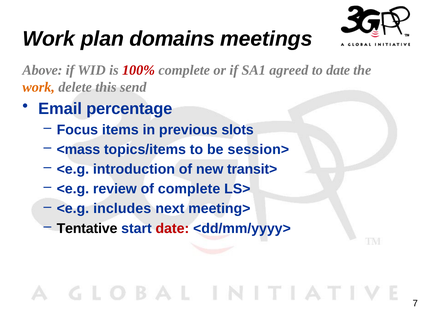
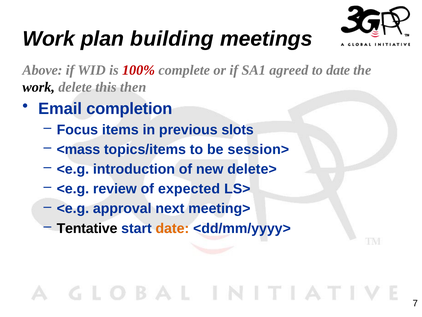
domains: domains -> building
work at (39, 87) colour: orange -> black
send: send -> then
percentage: percentage -> completion
transit>: transit> -> delete>
of complete: complete -> expected
includes: includes -> approval
date at (172, 228) colour: red -> orange
